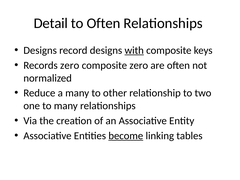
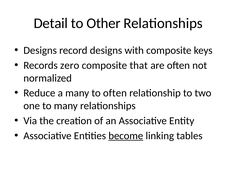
to Often: Often -> Other
with underline: present -> none
composite zero: zero -> that
to other: other -> often
